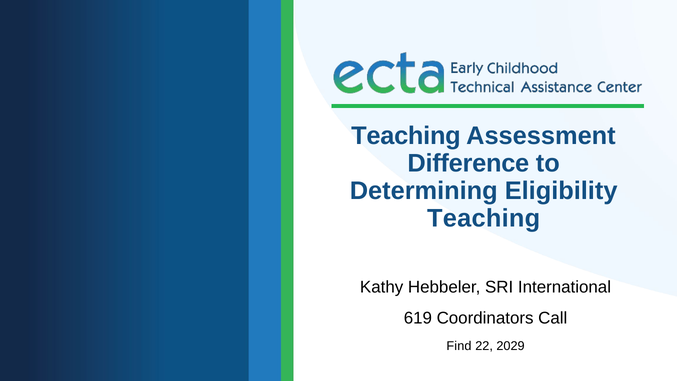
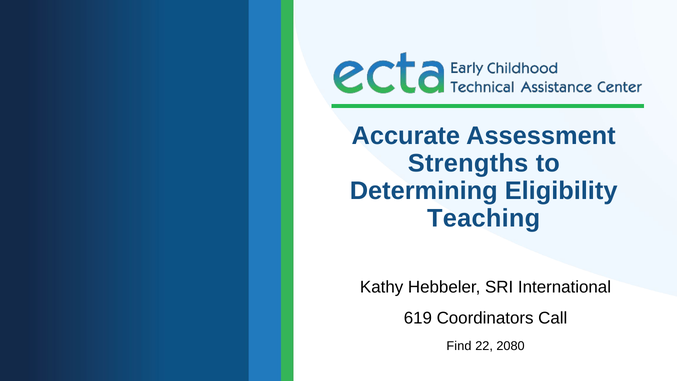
Teaching at (406, 136): Teaching -> Accurate
Difference: Difference -> Strengths
2029: 2029 -> 2080
